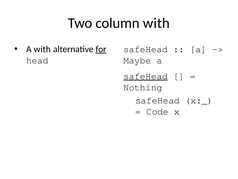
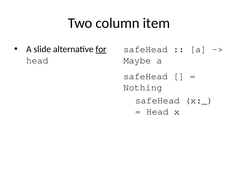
column with: with -> item
A with: with -> slide
safeHead at (146, 76) underline: present -> none
Code at (157, 111): Code -> Head
